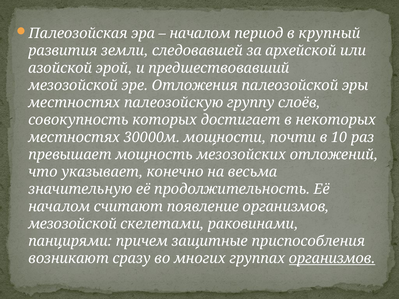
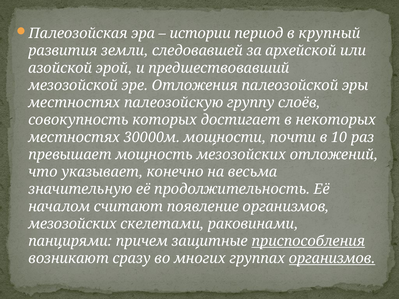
началом at (200, 33): началом -> истории
мезозойской at (73, 224): мезозойской -> мезозойских
приспособления underline: none -> present
